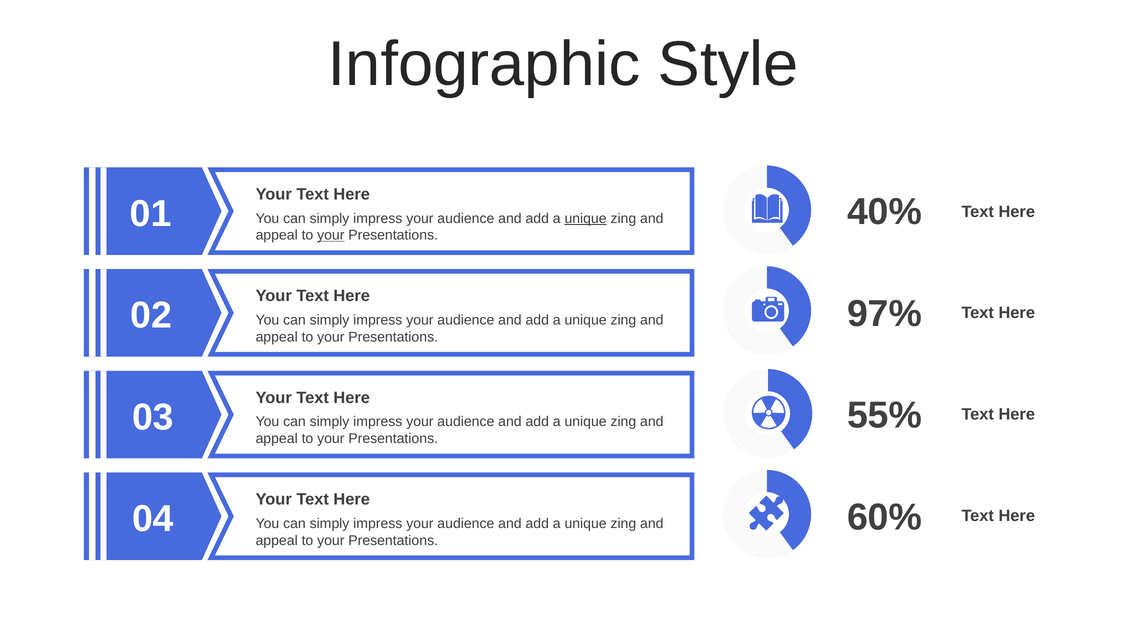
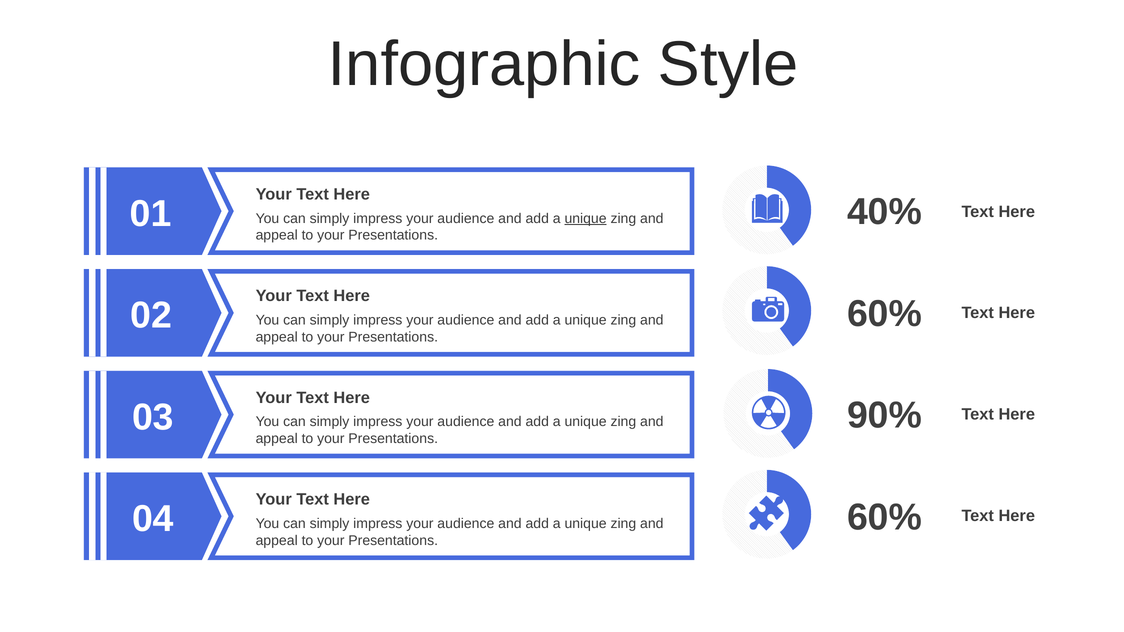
your at (331, 235) underline: present -> none
97% at (885, 314): 97% -> 60%
55%: 55% -> 90%
